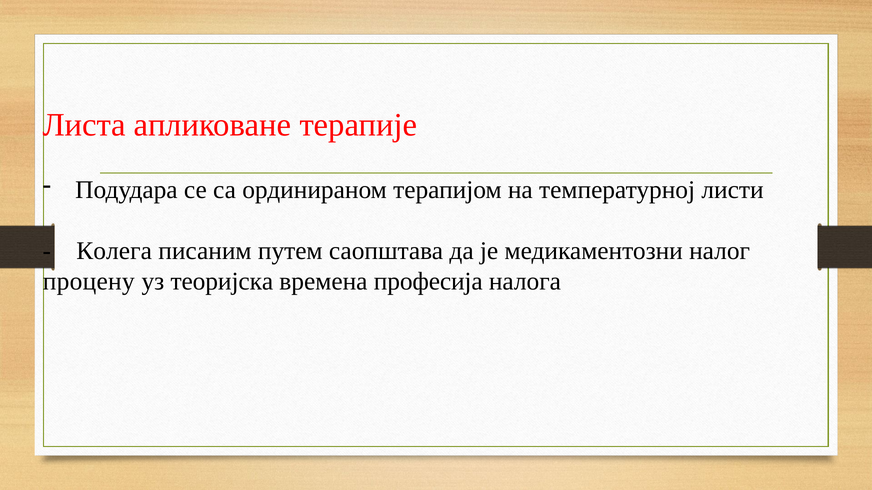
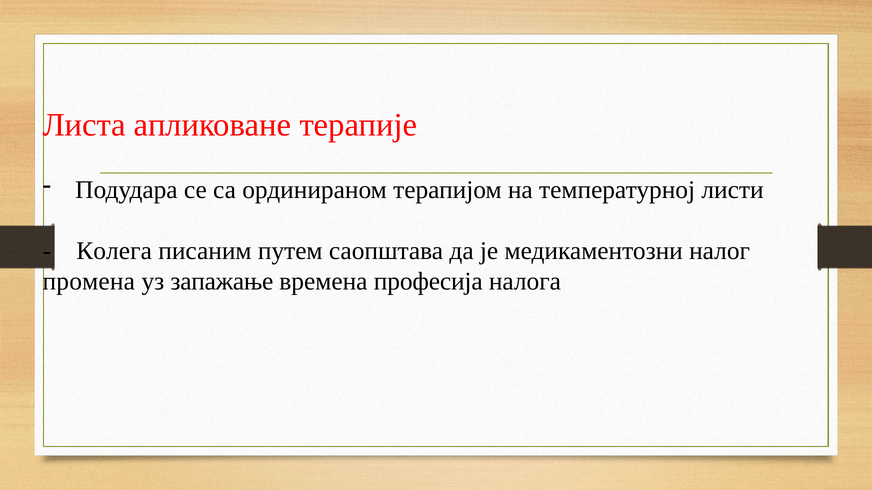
процену: процену -> промена
теоријска: теоријска -> запажање
